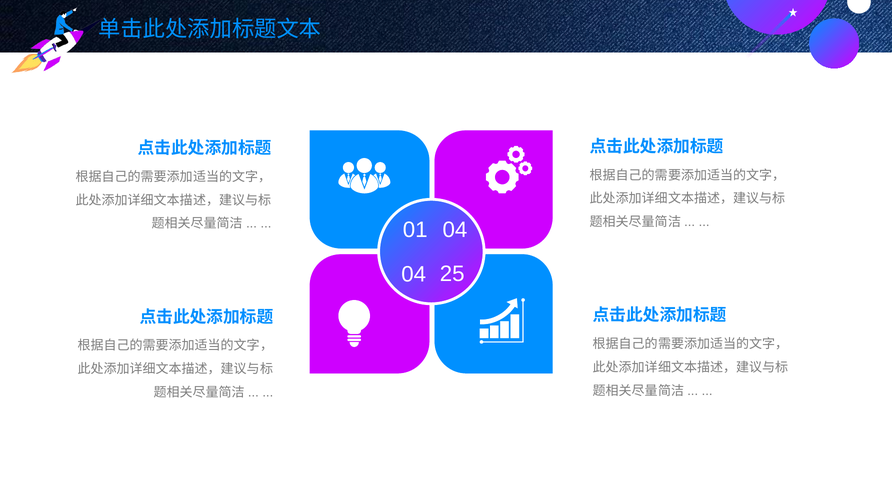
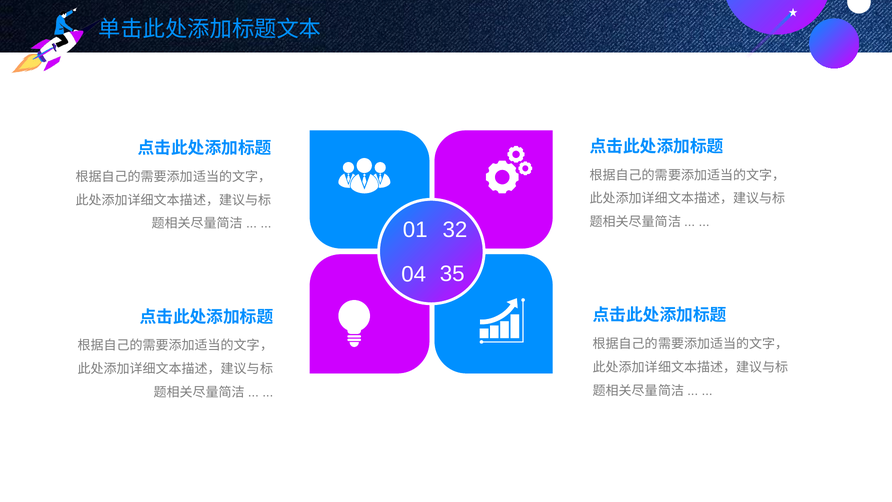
01 04: 04 -> 32
25: 25 -> 35
